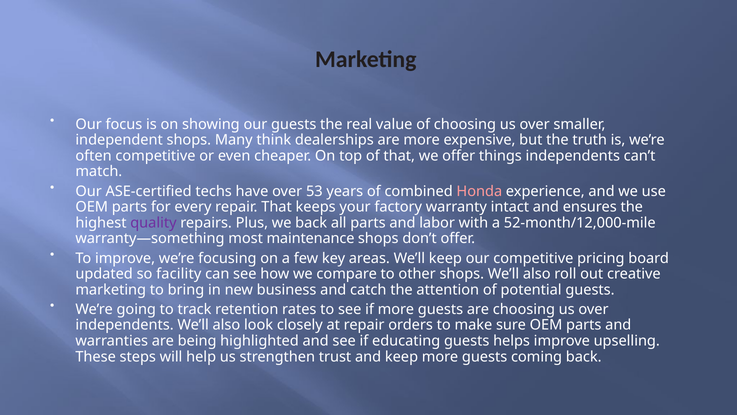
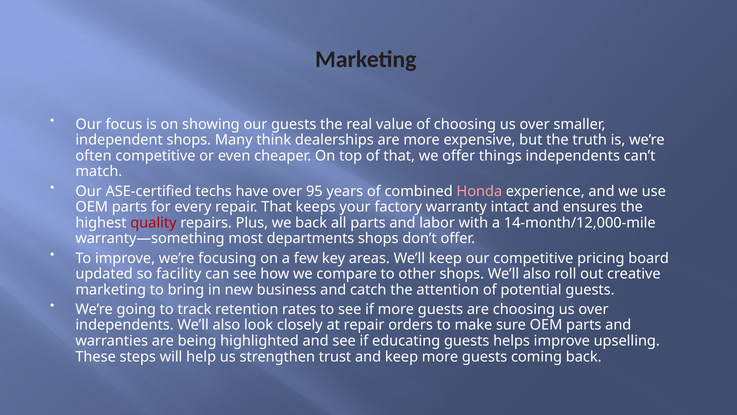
53: 53 -> 95
quality colour: purple -> red
52-month/12,000-mile: 52-month/12,000-mile -> 14-month/12,000-mile
maintenance: maintenance -> departments
